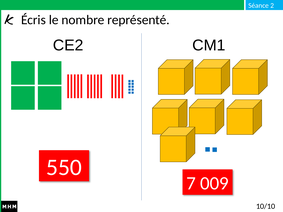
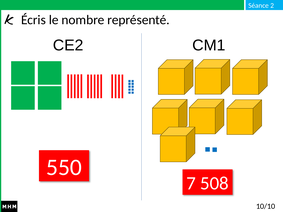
009: 009 -> 508
